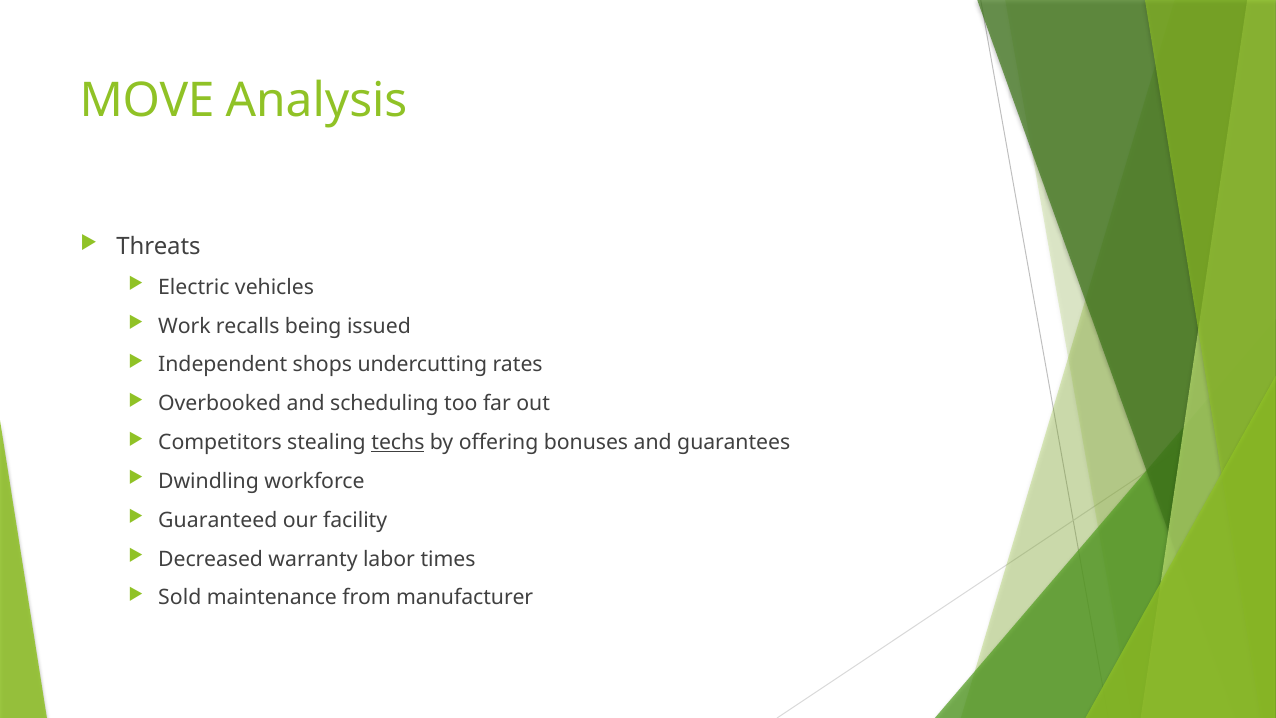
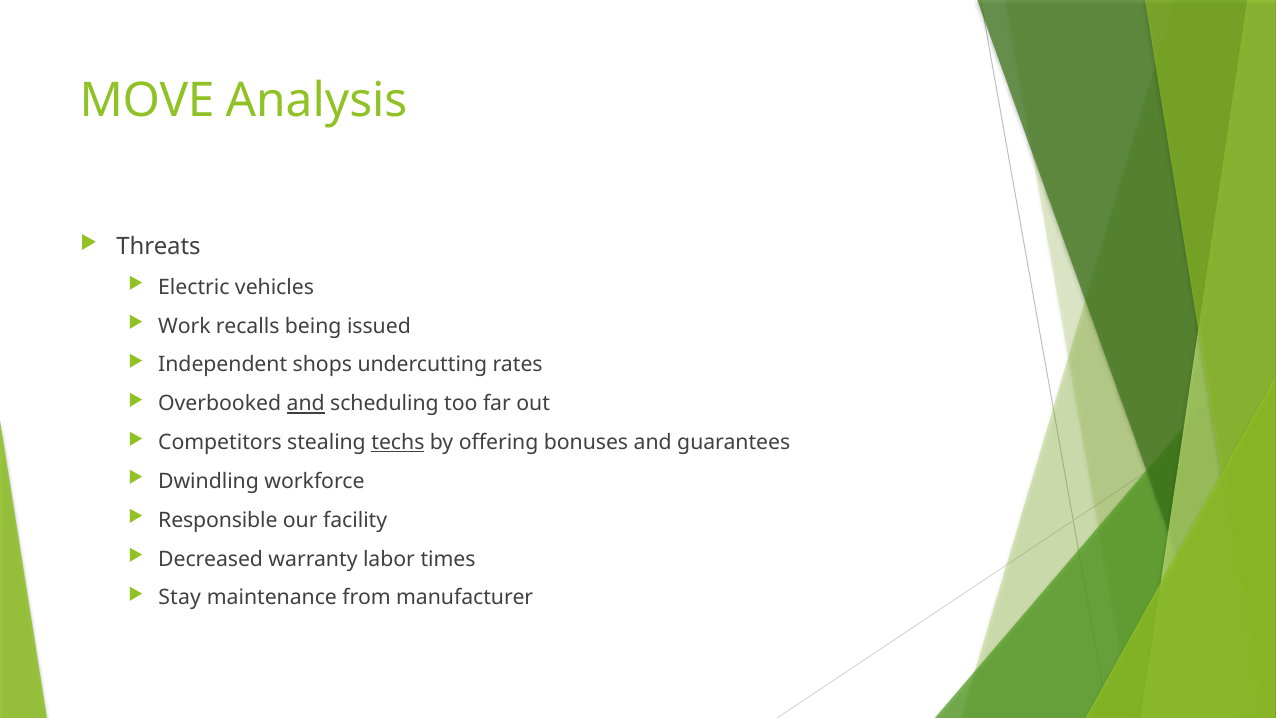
and at (306, 404) underline: none -> present
Guaranteed: Guaranteed -> Responsible
Sold: Sold -> Stay
